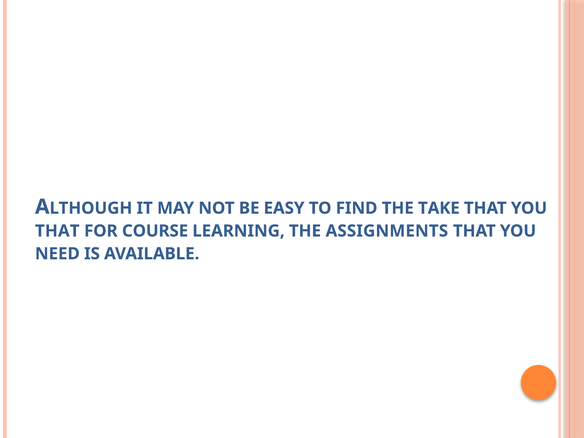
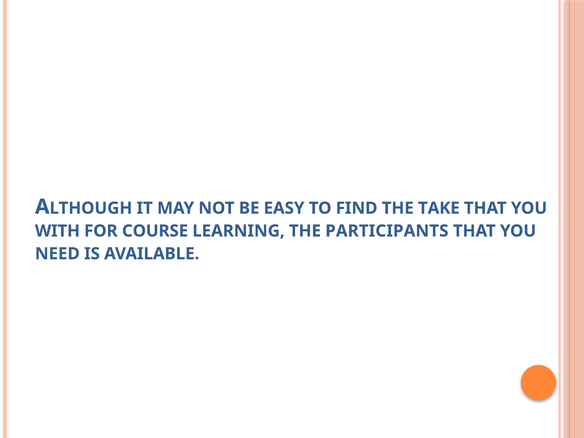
THAT at (57, 231): THAT -> WITH
ASSIGNMENTS: ASSIGNMENTS -> PARTICIPANTS
